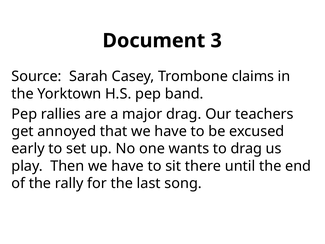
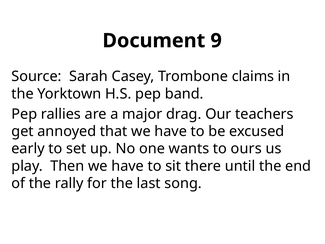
3: 3 -> 9
to drag: drag -> ours
